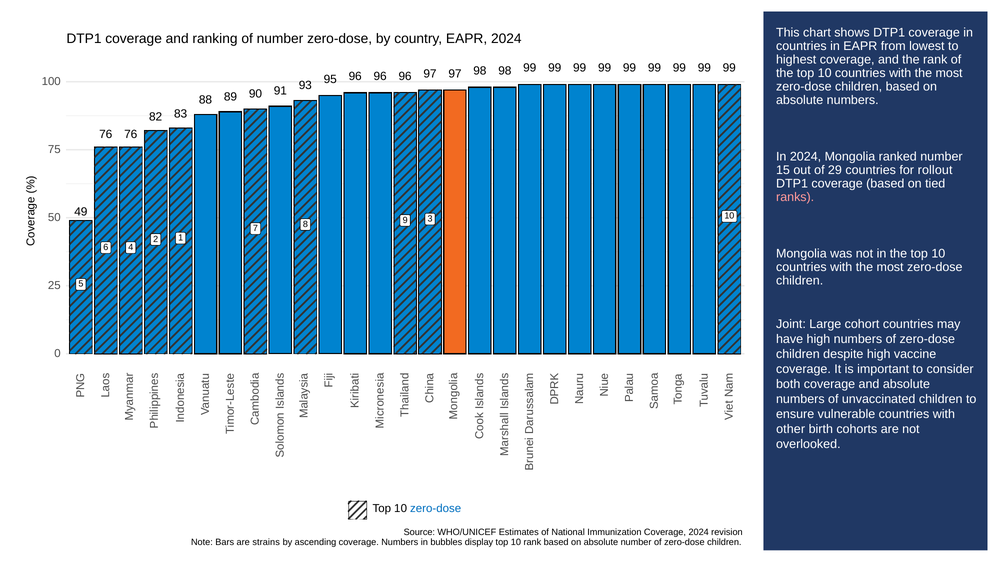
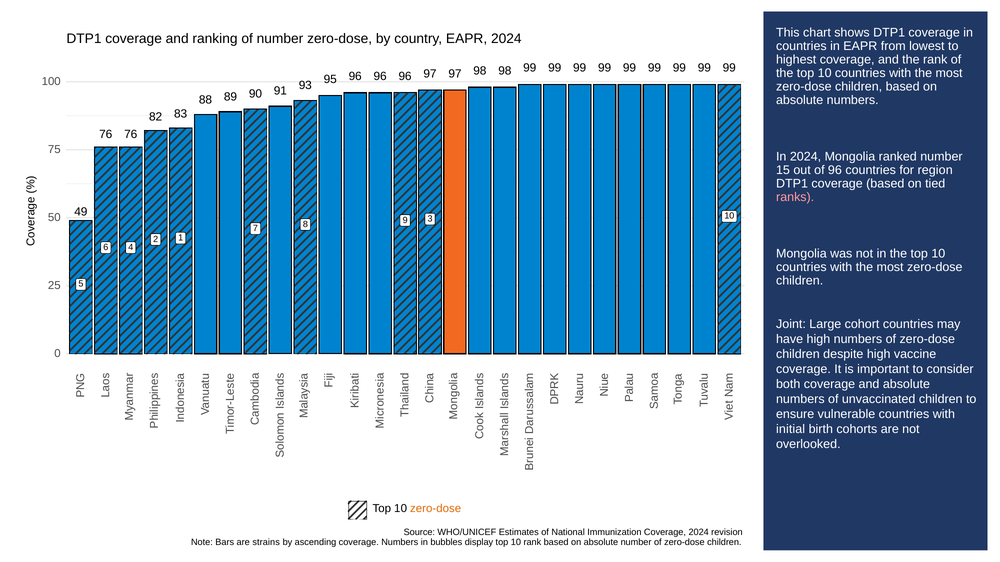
of 29: 29 -> 96
rollout: rollout -> region
other: other -> initial
zero-dose at (436, 509) colour: blue -> orange
